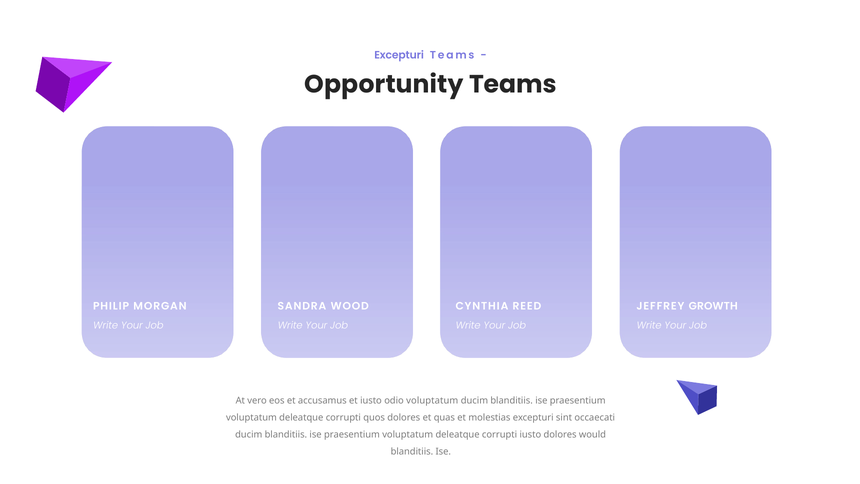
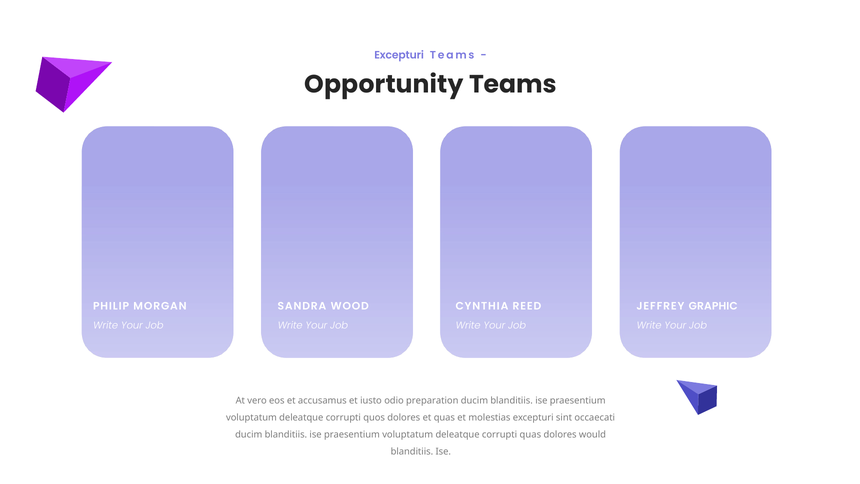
GROWTH: GROWTH -> GRAPHIC
odio voluptatum: voluptatum -> preparation
corrupti iusto: iusto -> quas
